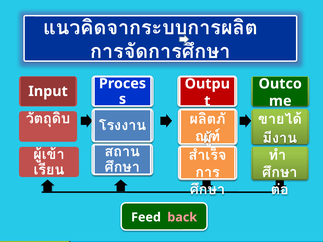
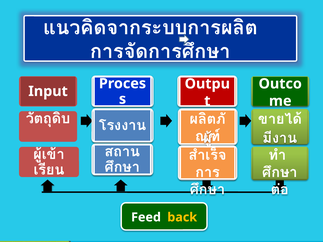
back colour: pink -> yellow
